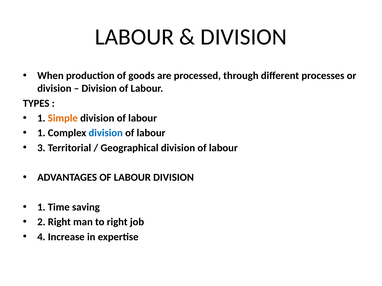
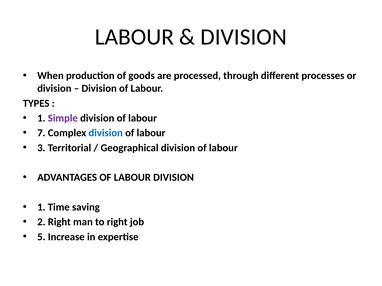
Simple colour: orange -> purple
1 at (41, 133): 1 -> 7
4: 4 -> 5
